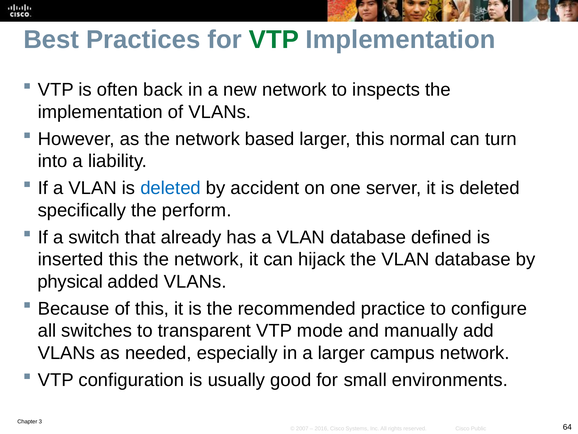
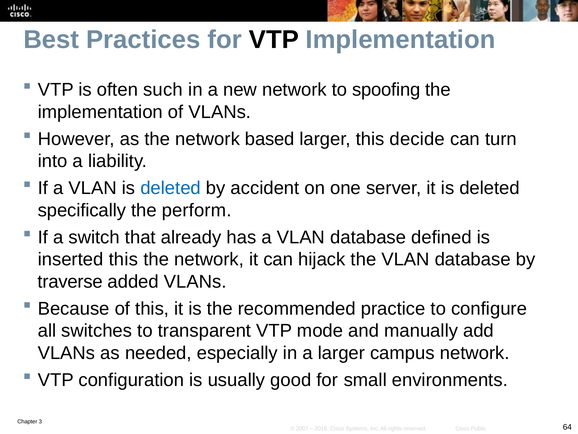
VTP at (274, 40) colour: green -> black
back: back -> such
inspects: inspects -> spoofing
normal: normal -> decide
physical: physical -> traverse
